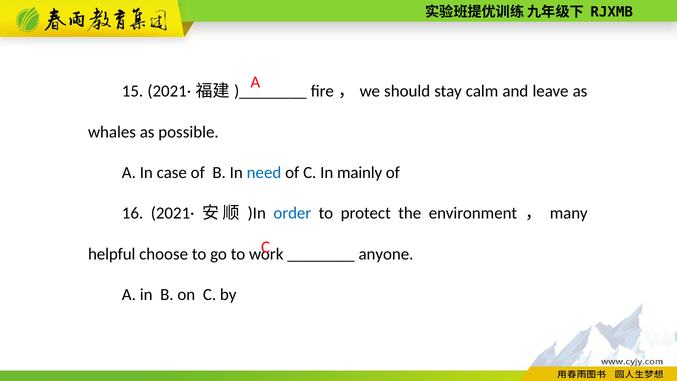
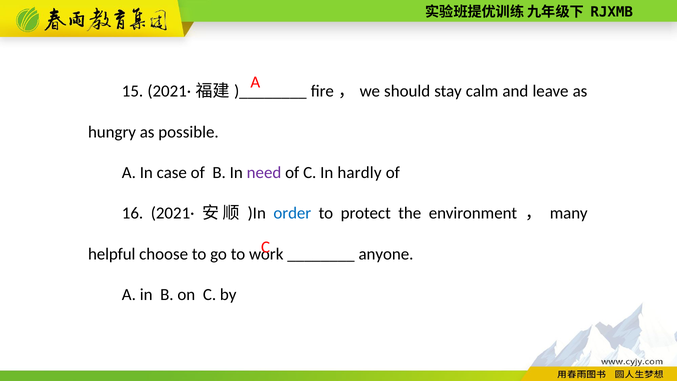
whales: whales -> hungry
need colour: blue -> purple
mainly: mainly -> hardly
